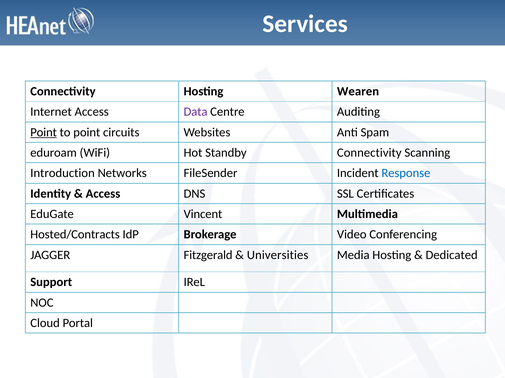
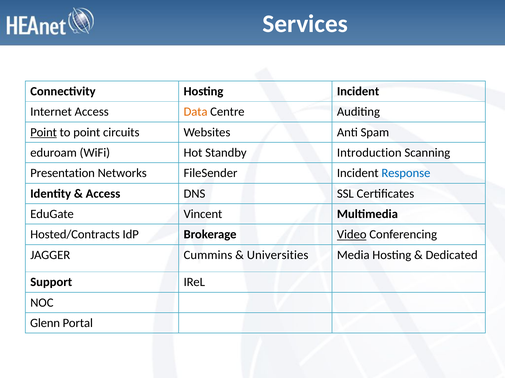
Hosting Wearen: Wearen -> Incident
Data colour: purple -> orange
Standby Connectivity: Connectivity -> Introduction
Introduction: Introduction -> Presentation
Video underline: none -> present
Fitzgerald: Fitzgerald -> Cummins
Cloud: Cloud -> Glenn
